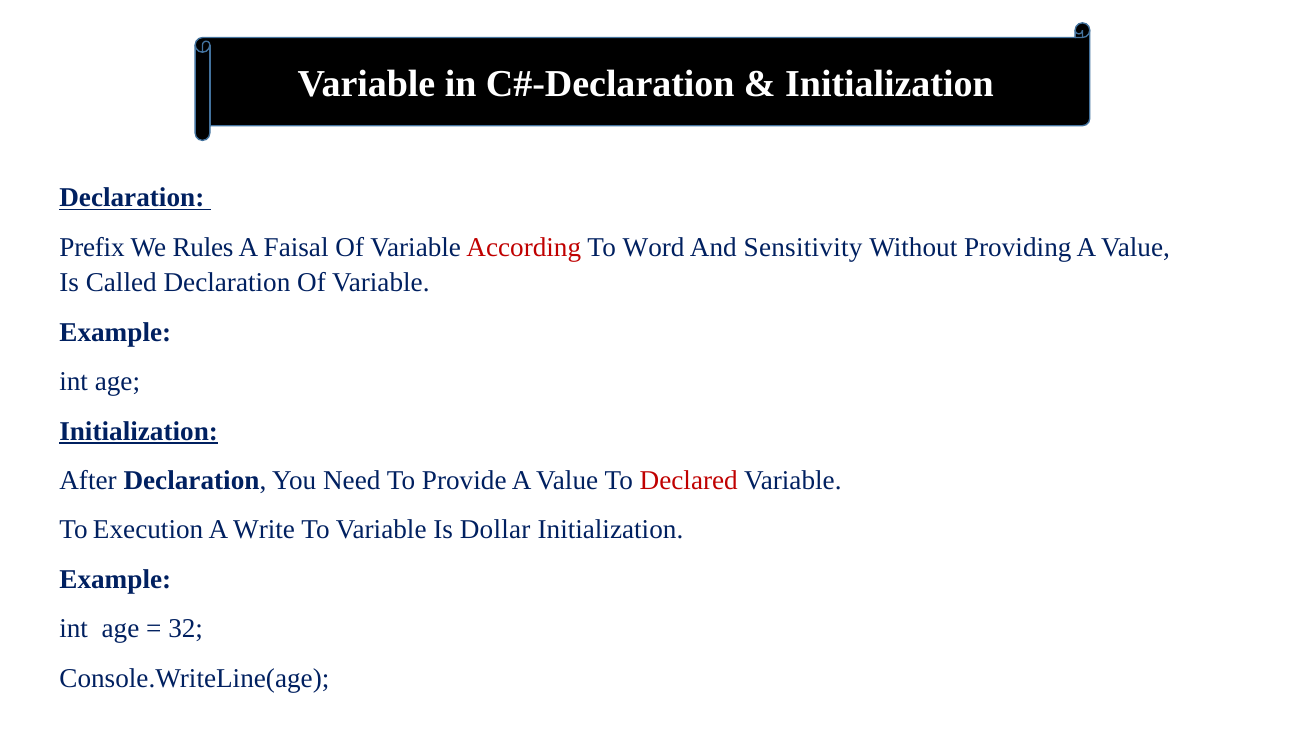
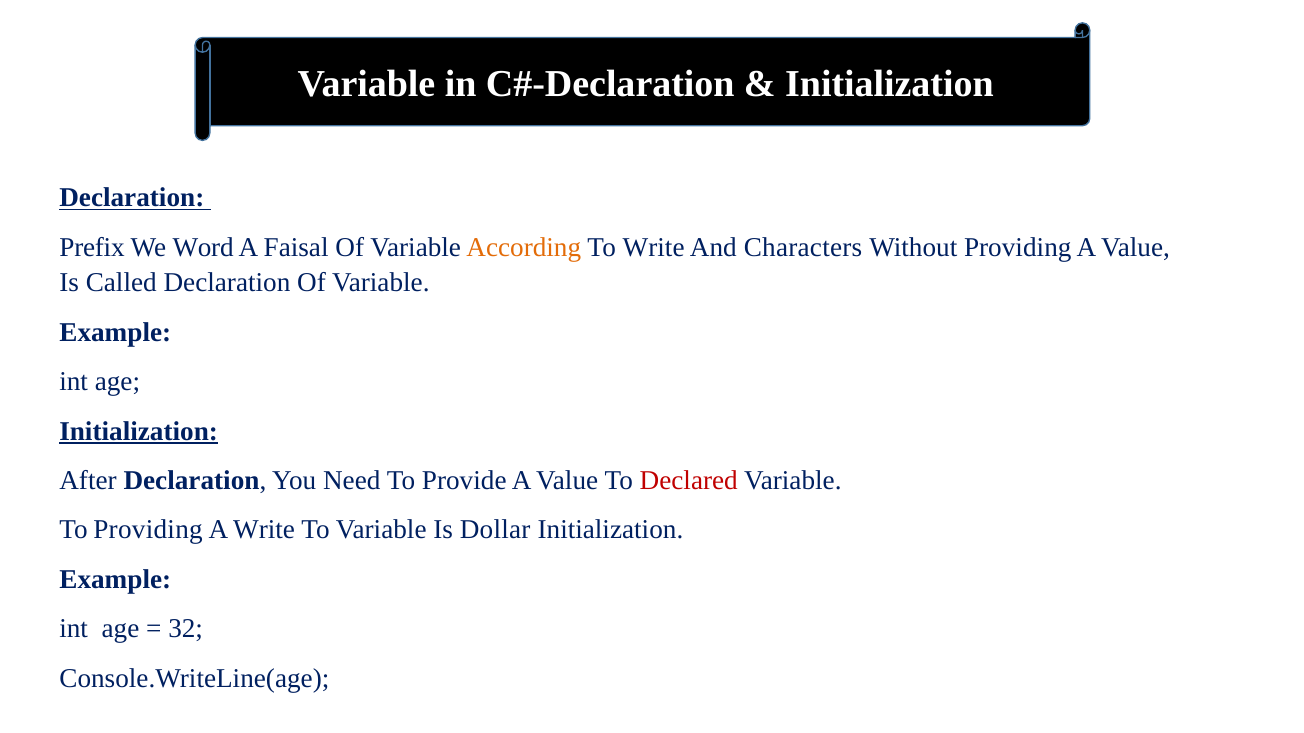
Rules: Rules -> Word
According colour: red -> orange
To Word: Word -> Write
Sensitivity: Sensitivity -> Characters
To Execution: Execution -> Providing
